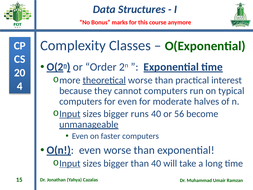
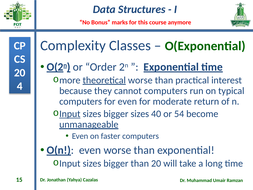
halves: halves -> return
bigger runs: runs -> sizes
56: 56 -> 54
Input at (70, 163) underline: present -> none
than 40: 40 -> 20
